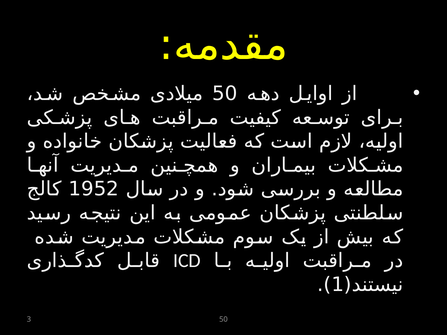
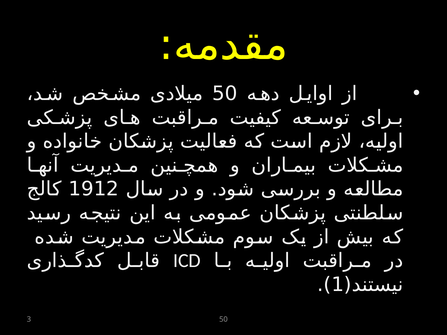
1952: 1952 -> 1912
